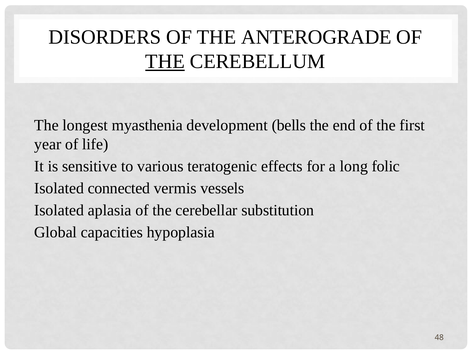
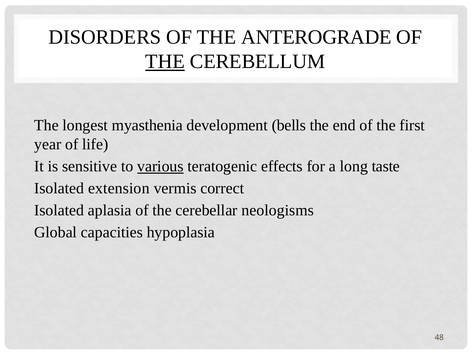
various underline: none -> present
folic: folic -> taste
connected: connected -> extension
vessels: vessels -> correct
substitution: substitution -> neologisms
